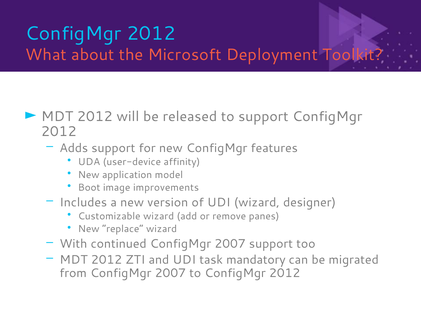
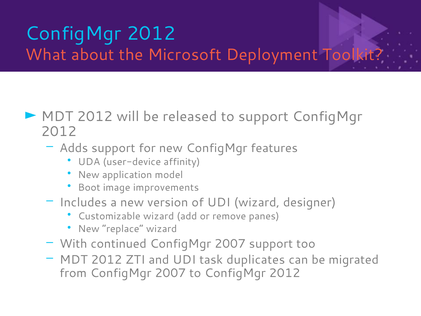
mandatory: mandatory -> duplicates
